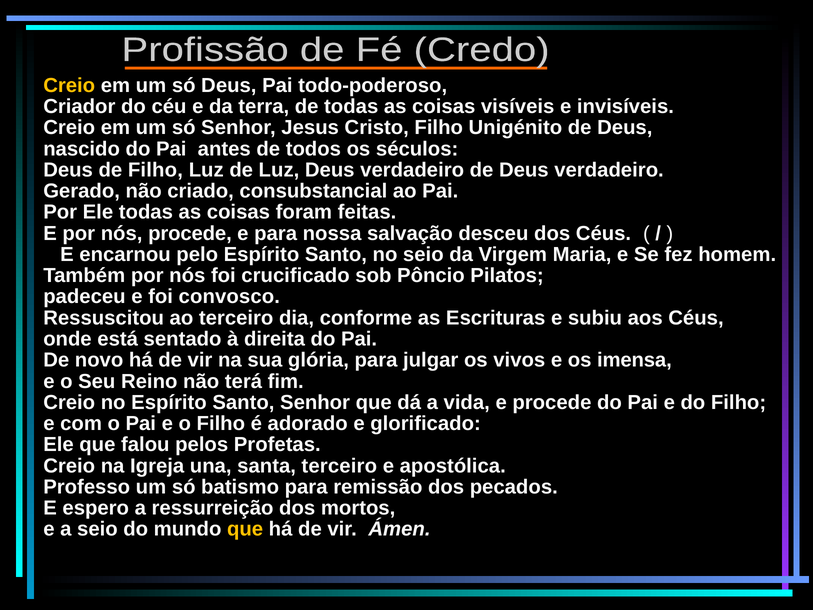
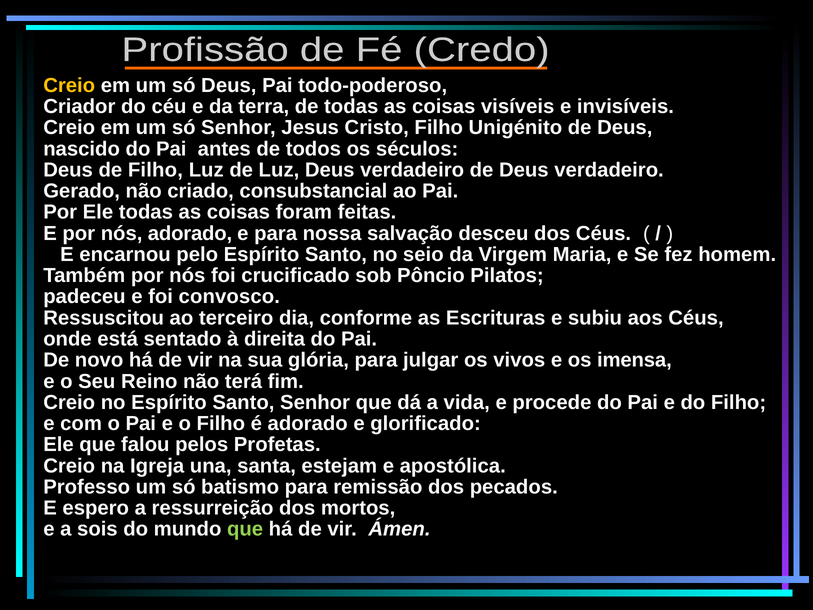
nós procede: procede -> adorado
santa terceiro: terceiro -> estejam
a seio: seio -> sois
que at (245, 529) colour: yellow -> light green
